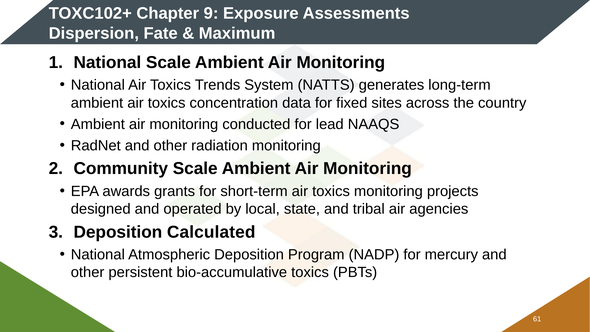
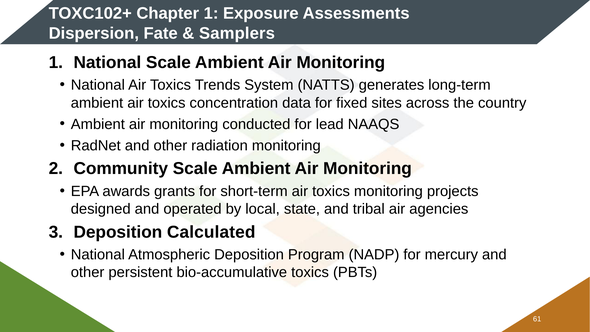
Chapter 9: 9 -> 1
Maximum: Maximum -> Samplers
